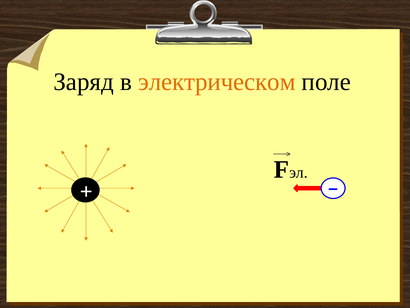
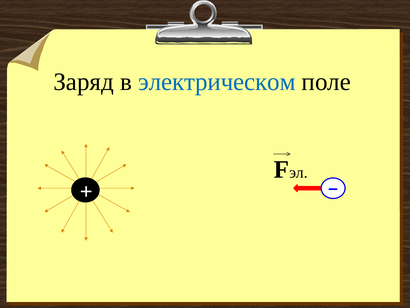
электрическом colour: orange -> blue
